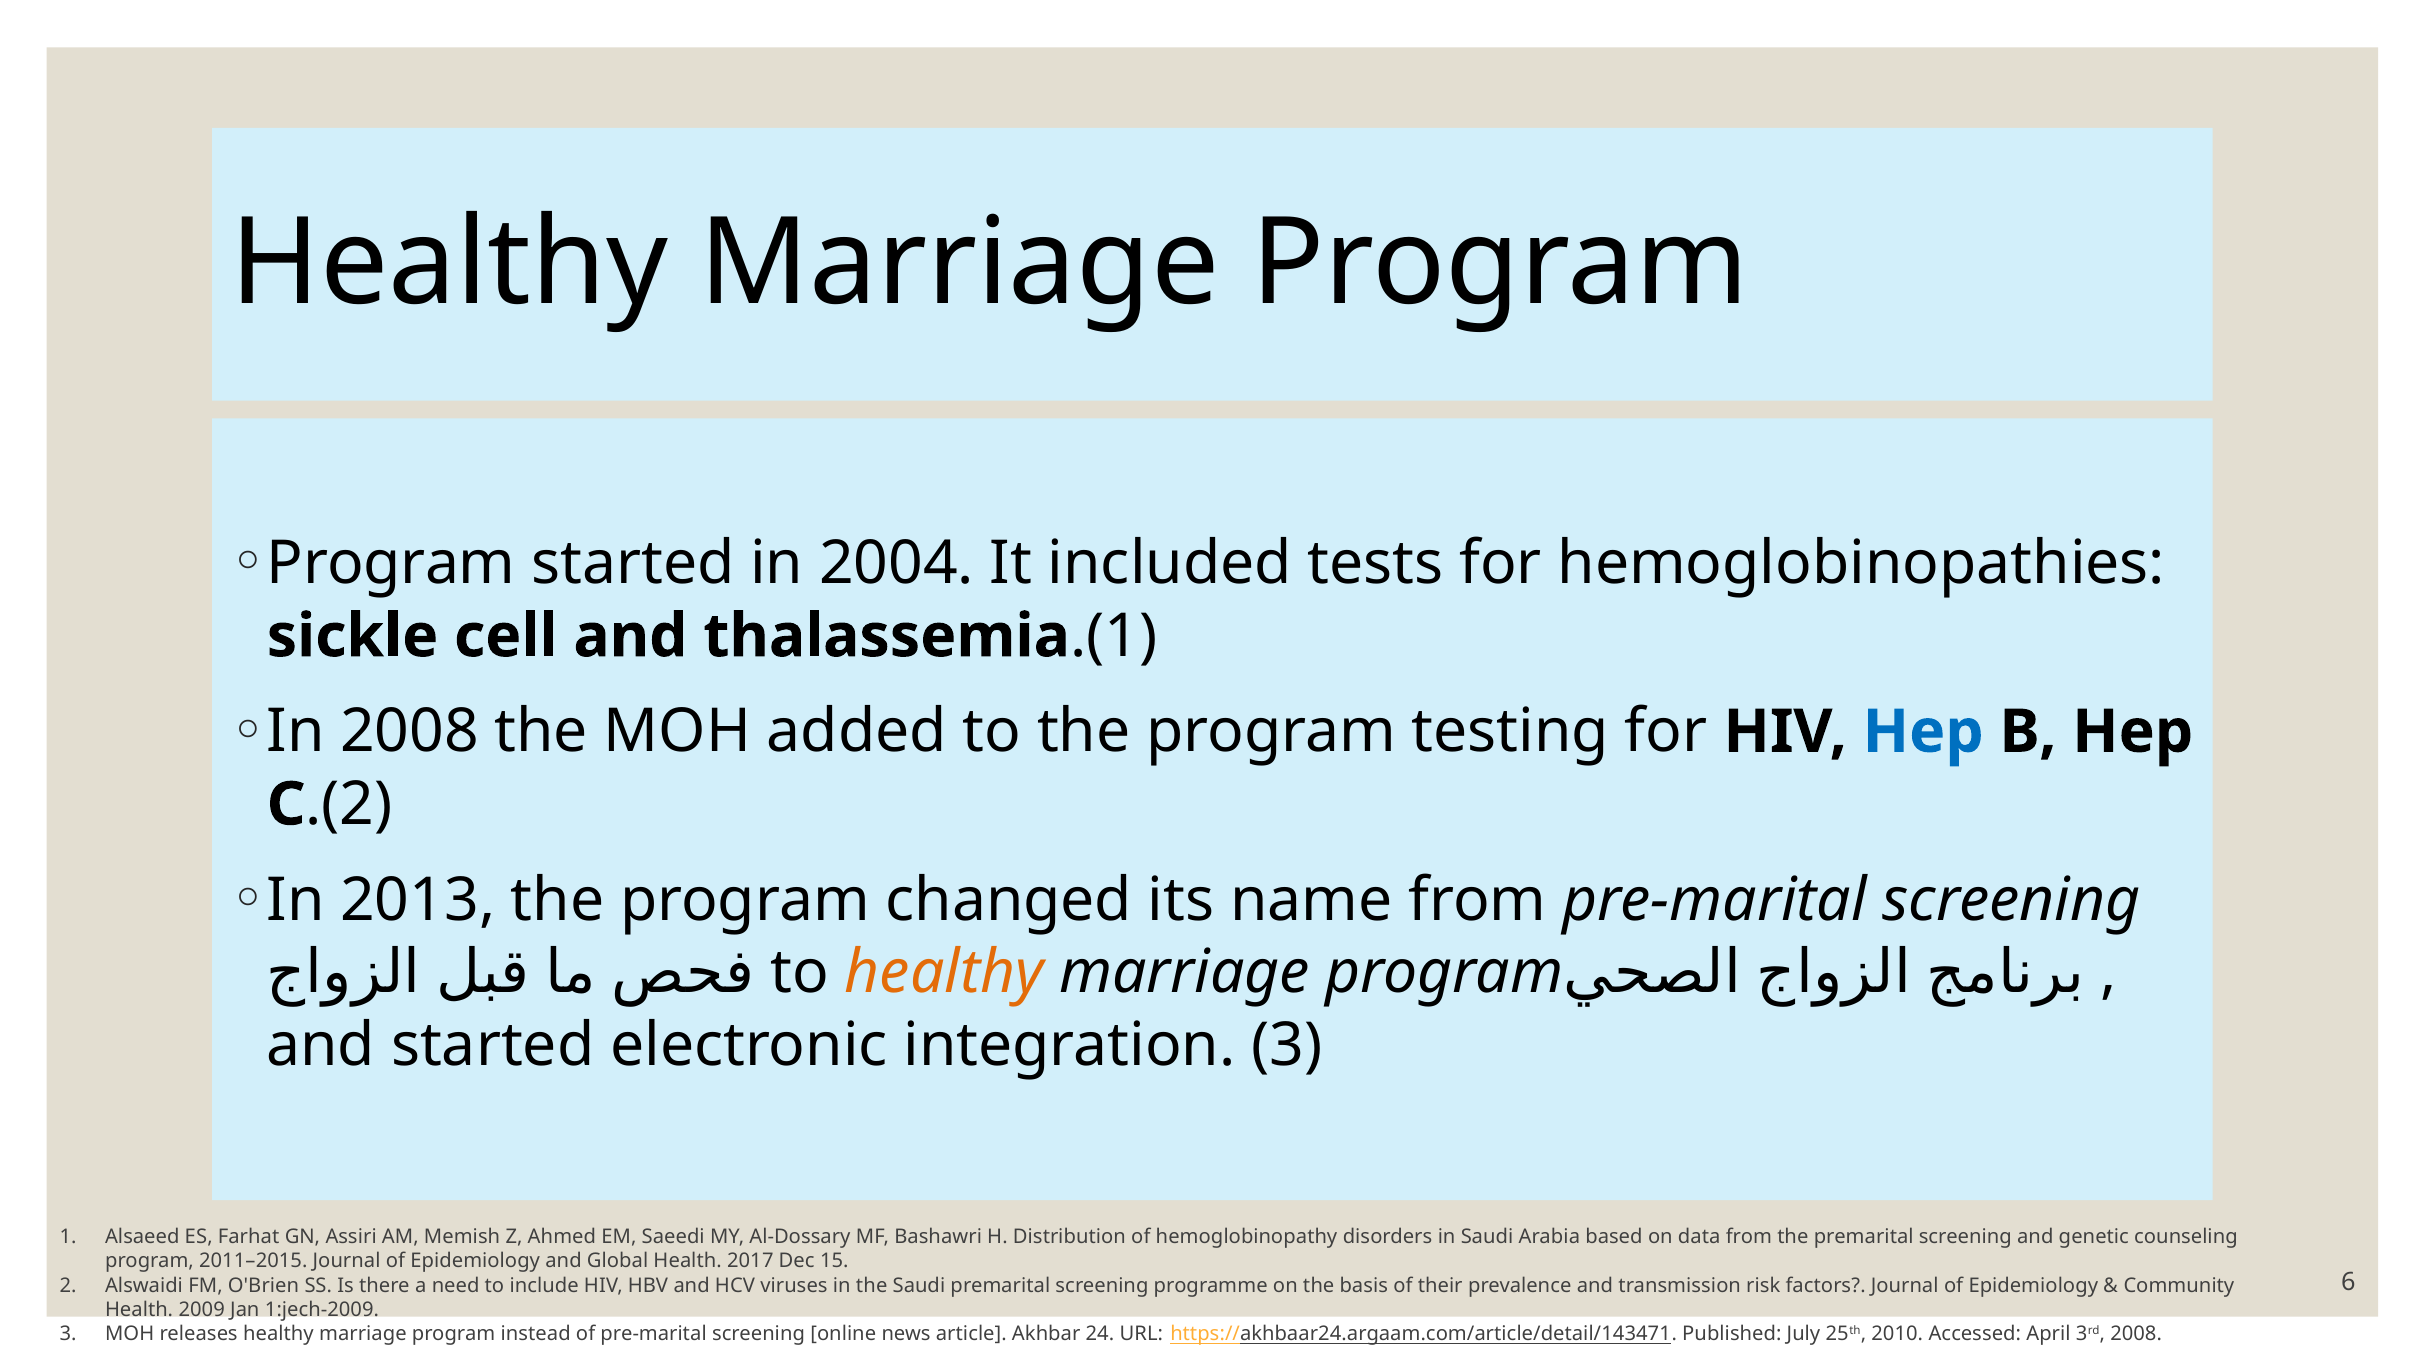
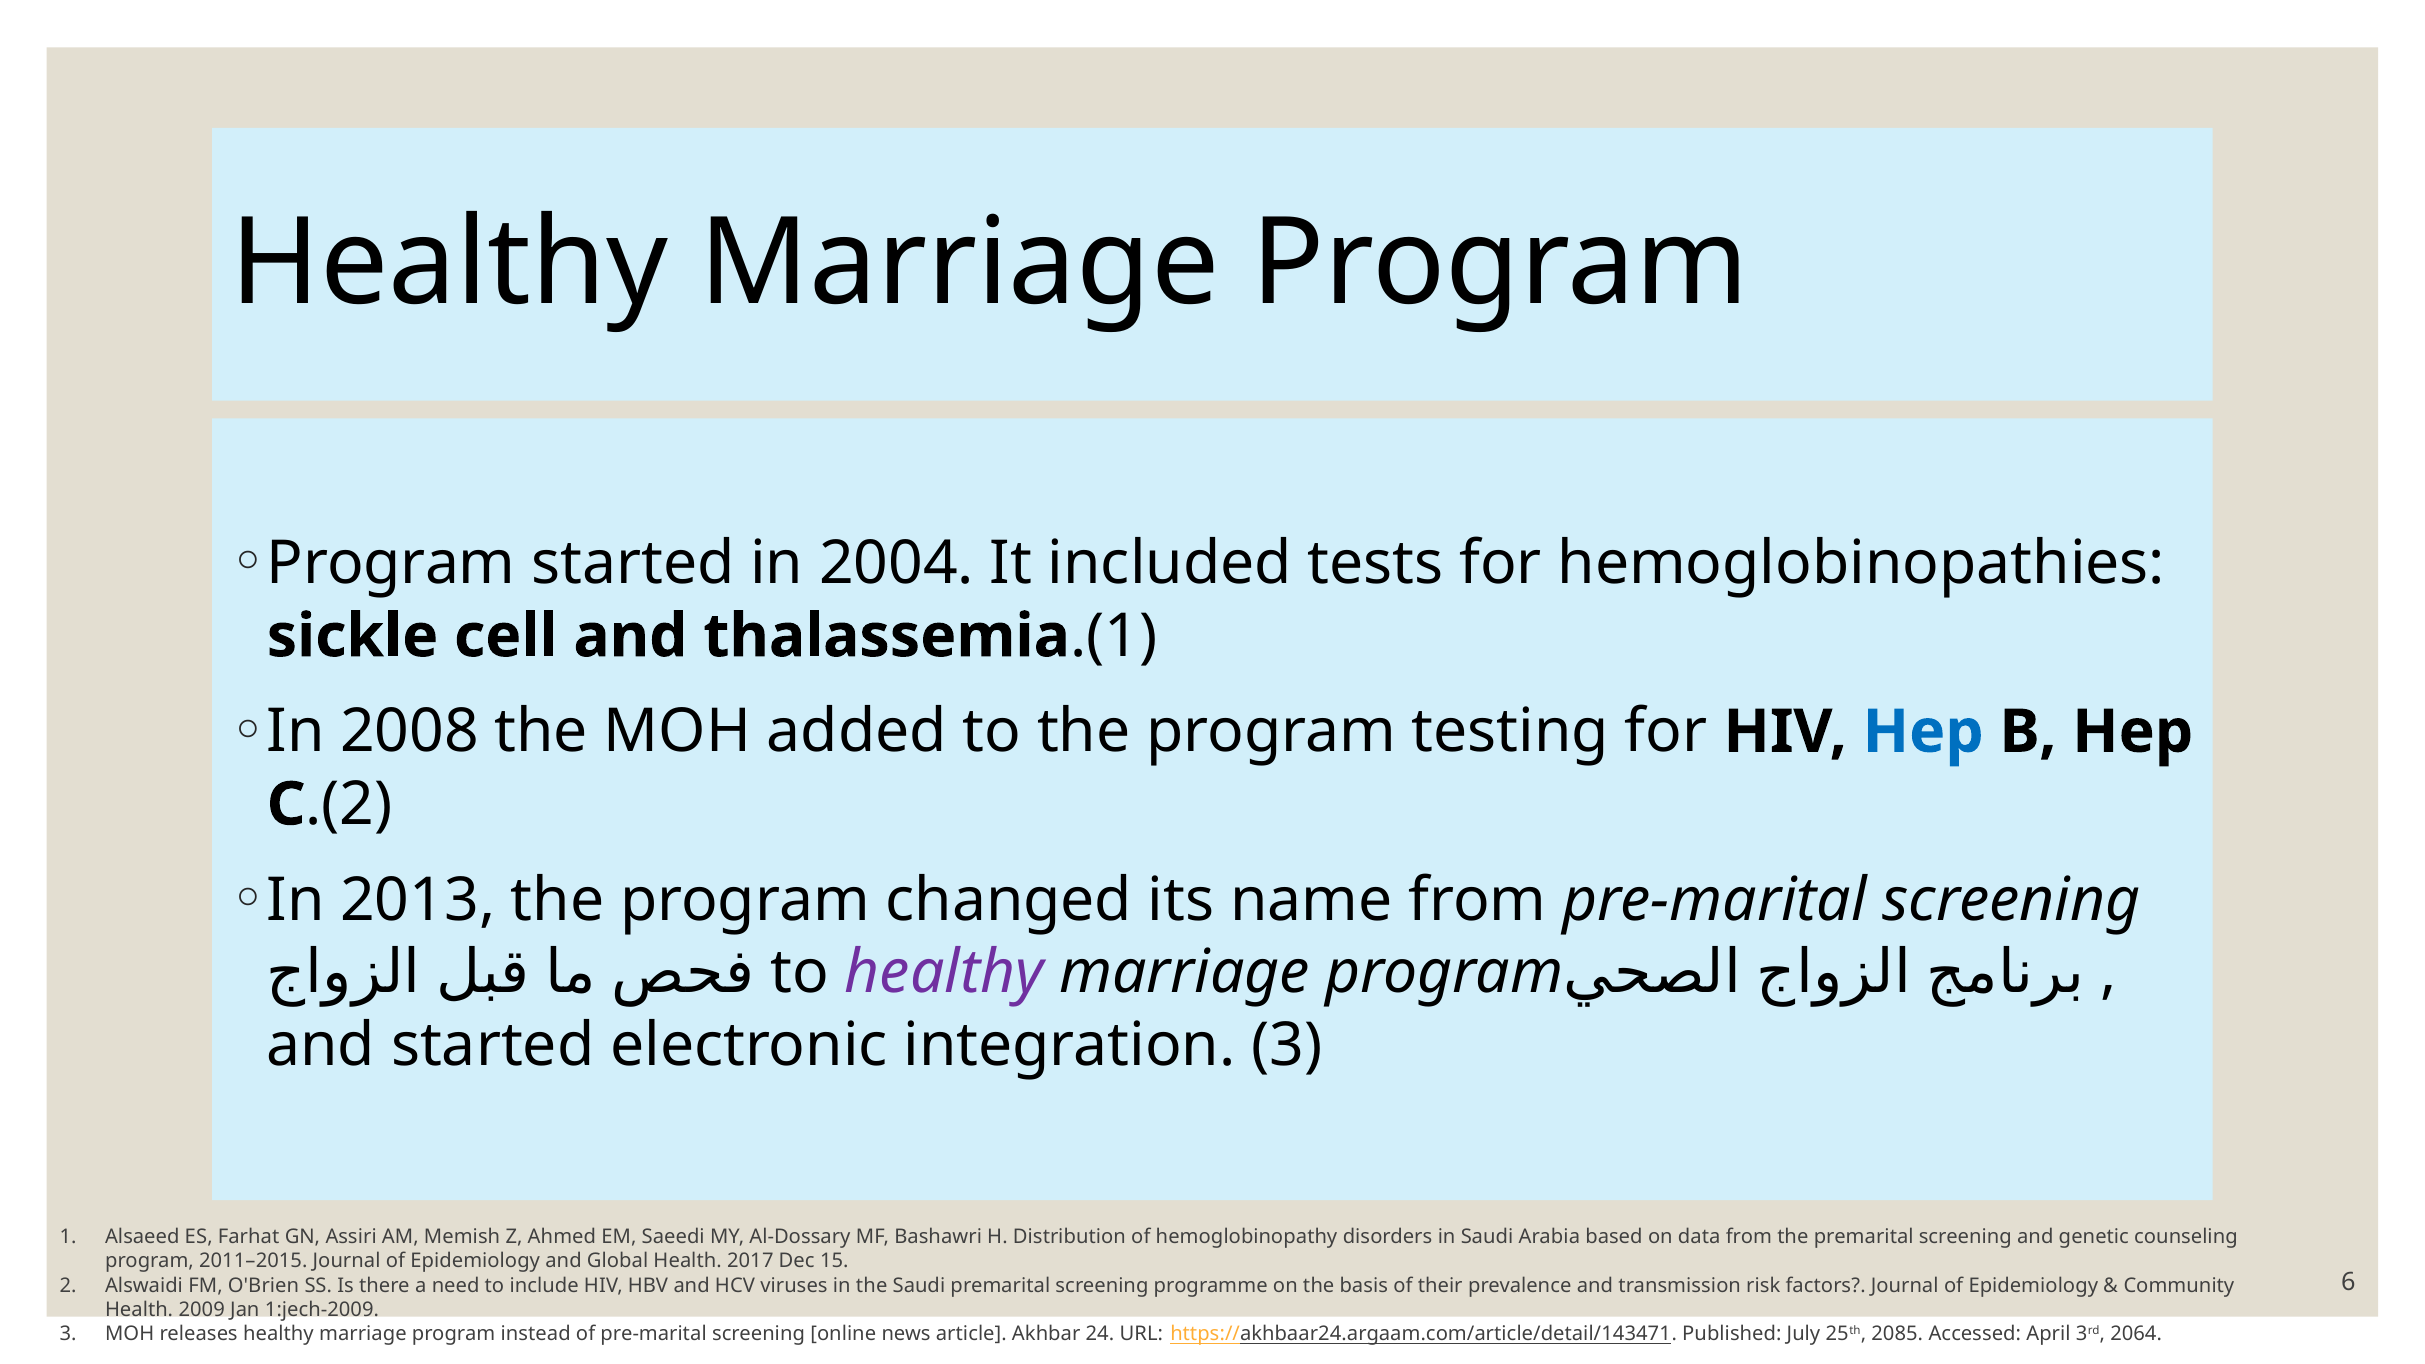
healthy at (944, 973) colour: orange -> purple
2010: 2010 -> 2085
3rd 2008: 2008 -> 2064
